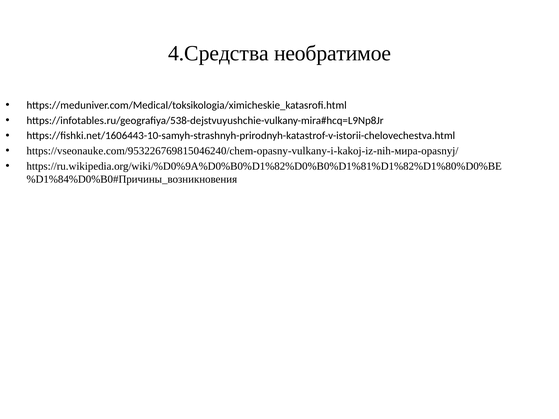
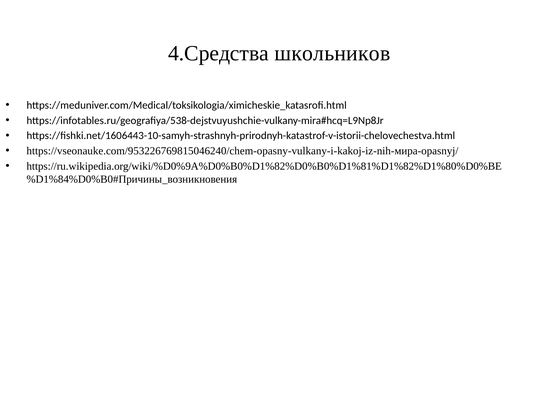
необратимое: необратимое -> школьников
